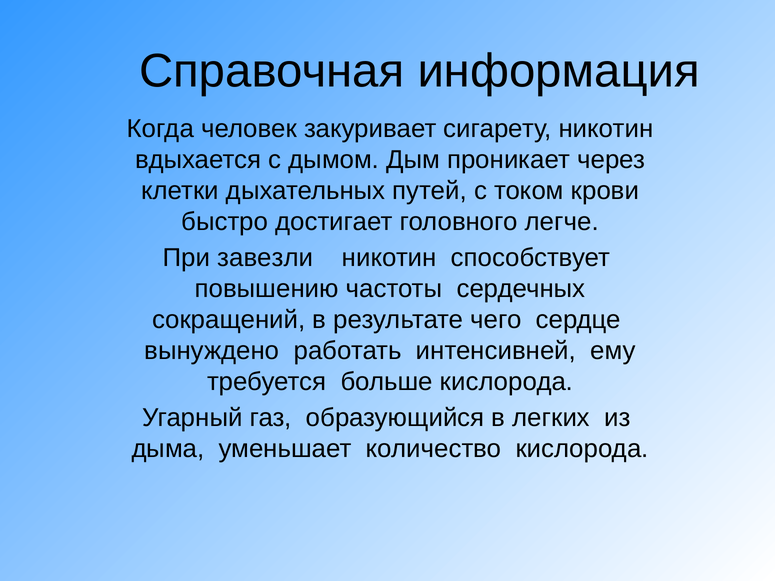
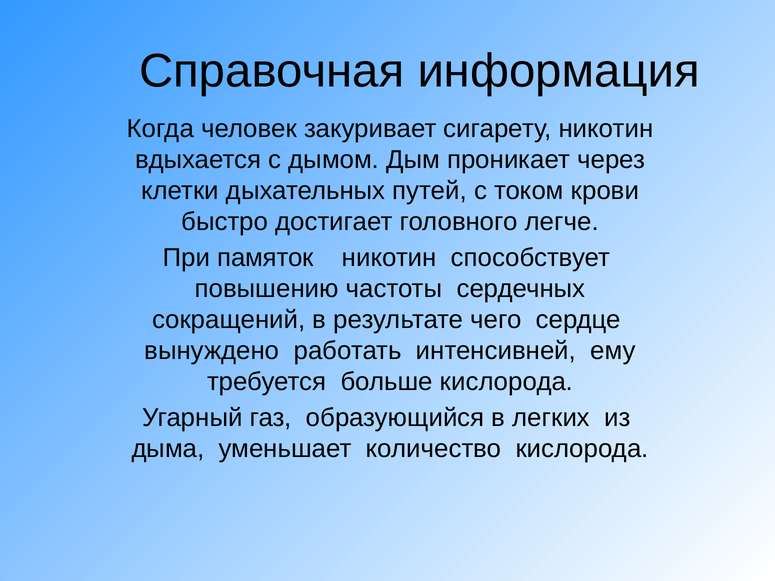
завезли: завезли -> памяток
